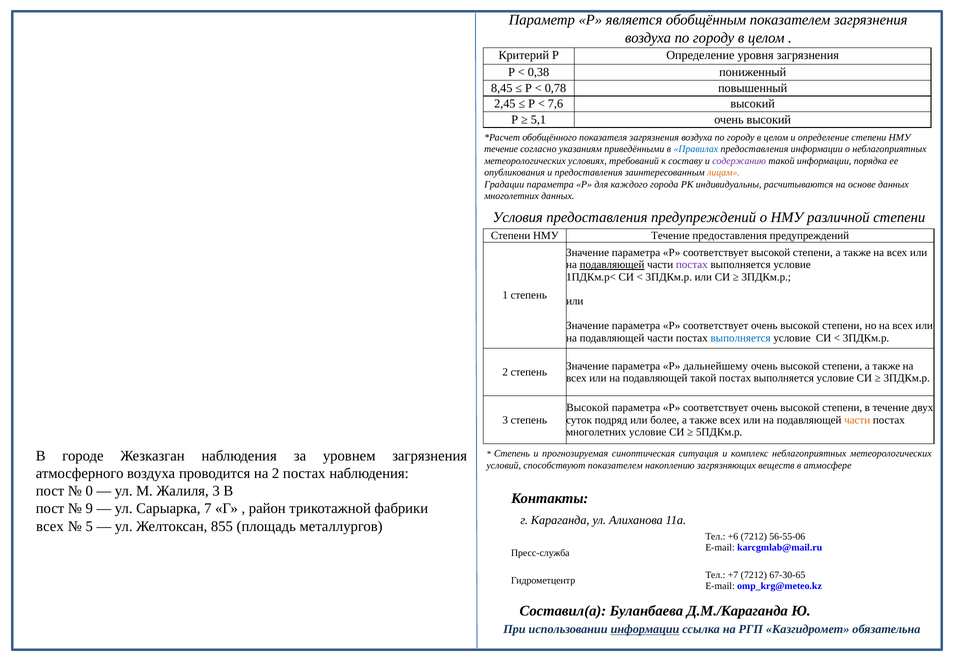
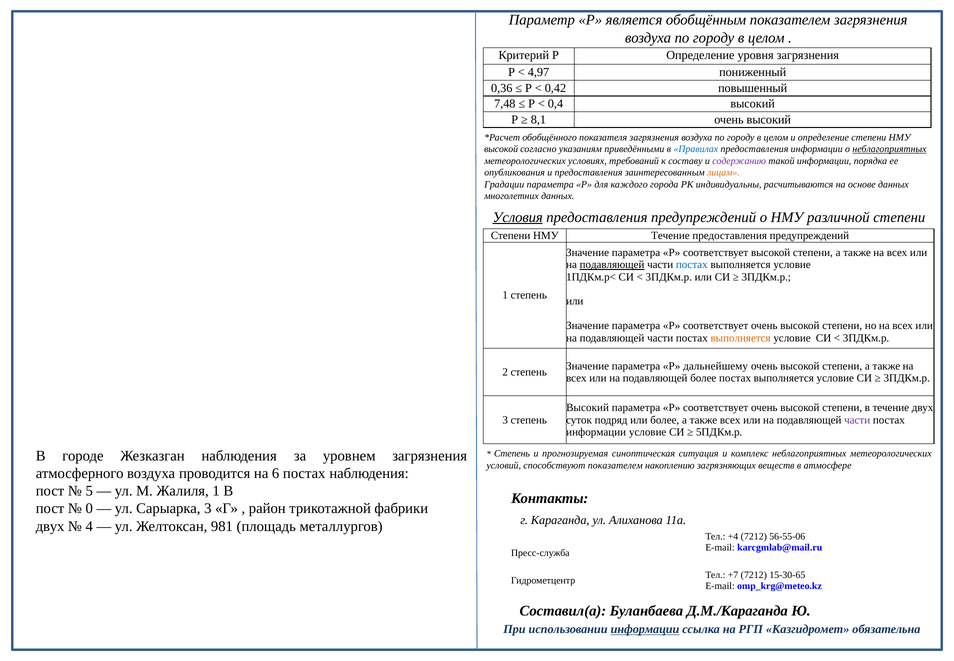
0,38: 0,38 -> 4,97
8,45: 8,45 -> 0,36
0,78: 0,78 -> 0,42
2,45: 2,45 -> 7,48
7,6: 7,6 -> 0,4
5,1: 5,1 -> 8,1
течение at (501, 149): течение -> высокой
неблагоприятных at (889, 149) underline: none -> present
Условия underline: none -> present
постах at (692, 264) colour: purple -> blue
выполняется at (741, 338) colour: blue -> orange
подавляющей такой: такой -> более
Высокой at (588, 407): Высокой -> Высокий
части at (857, 420) colour: orange -> purple
многолетних at (596, 432): многолетних -> информации
на 2: 2 -> 6
0: 0 -> 5
Жалиля 3: 3 -> 1
9: 9 -> 0
Сарыарка 7: 7 -> 3
всех at (50, 526): всех -> двух
5: 5 -> 4
855: 855 -> 981
+6: +6 -> +4
67-30-65: 67-30-65 -> 15-30-65
